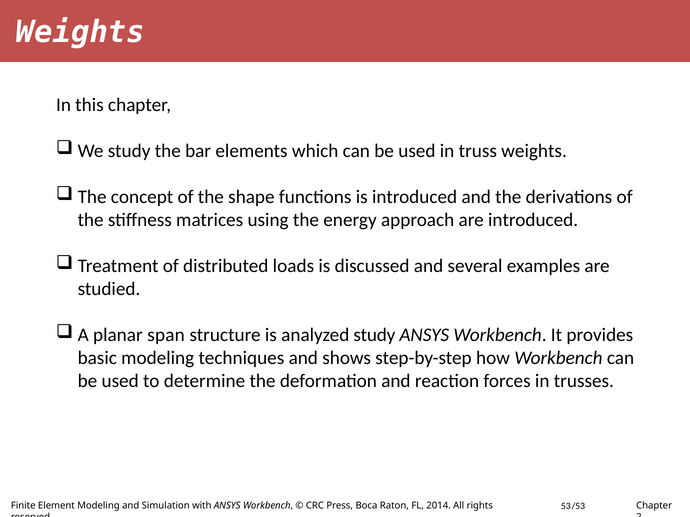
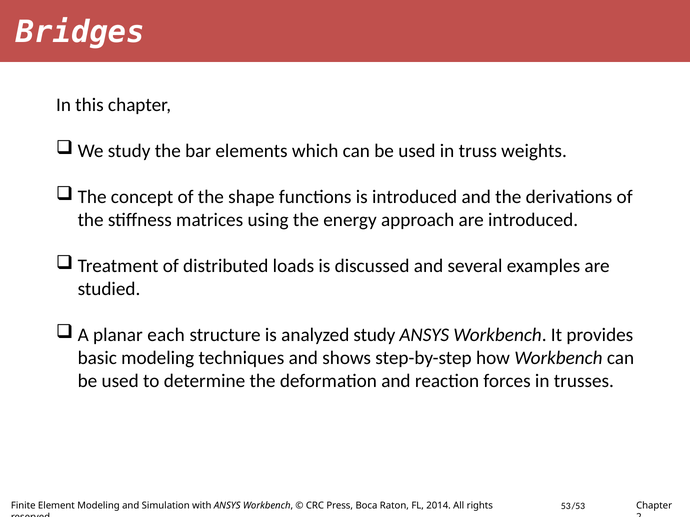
Weights at (80, 32): Weights -> Bridges
span: span -> each
